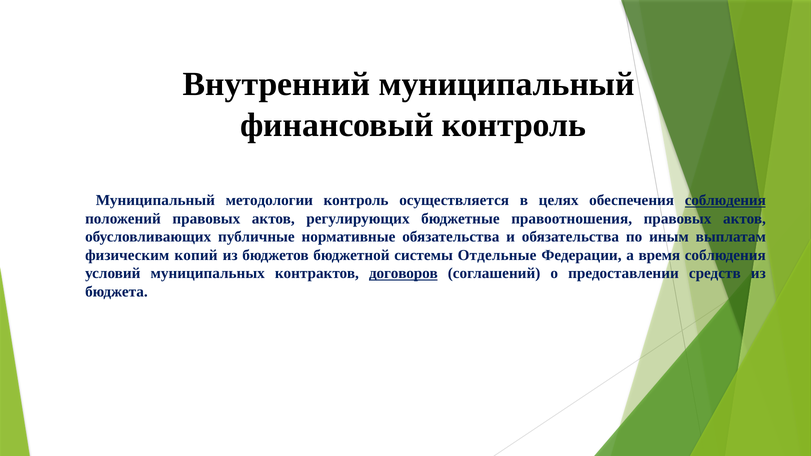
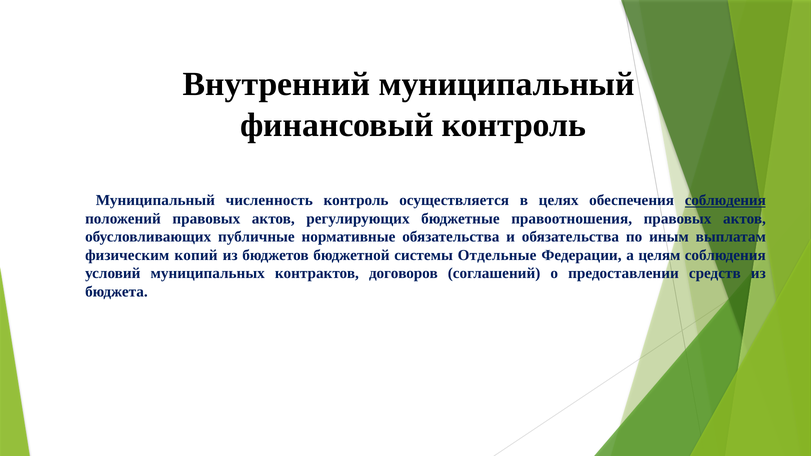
методологии: методологии -> численность
время: время -> целям
договоров underline: present -> none
